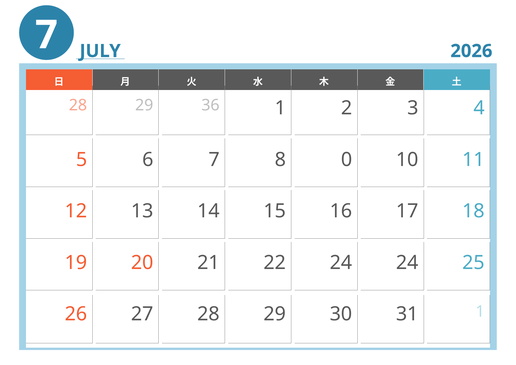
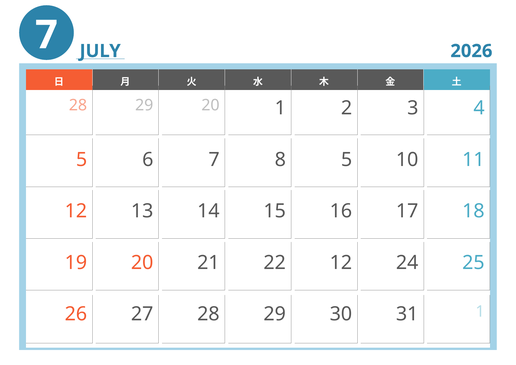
29 36: 36 -> 20
8 0: 0 -> 5
22 24: 24 -> 12
